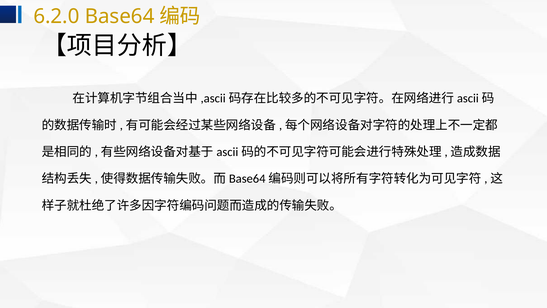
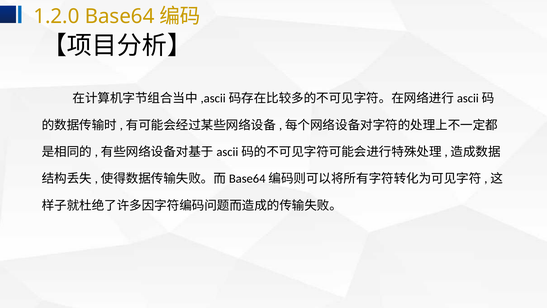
6.2.0: 6.2.0 -> 1.2.0
